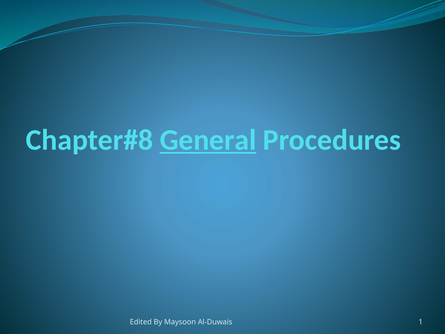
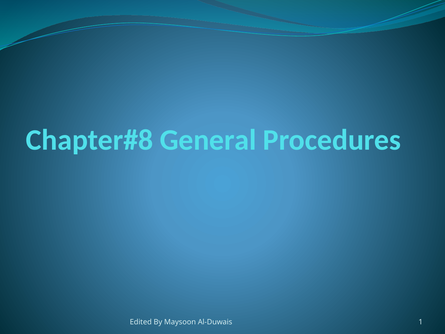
General underline: present -> none
